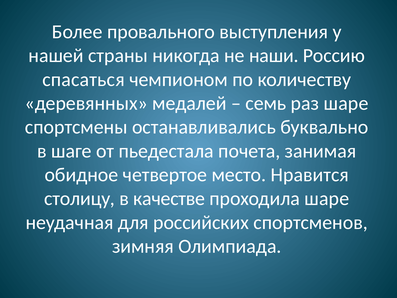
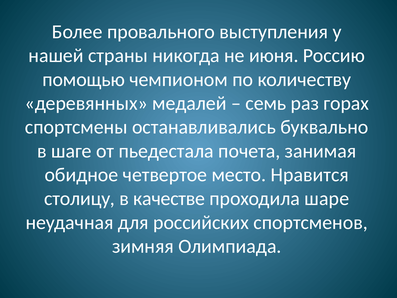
наши: наши -> июня
спасаться: спасаться -> помощью
раз шаре: шаре -> горах
